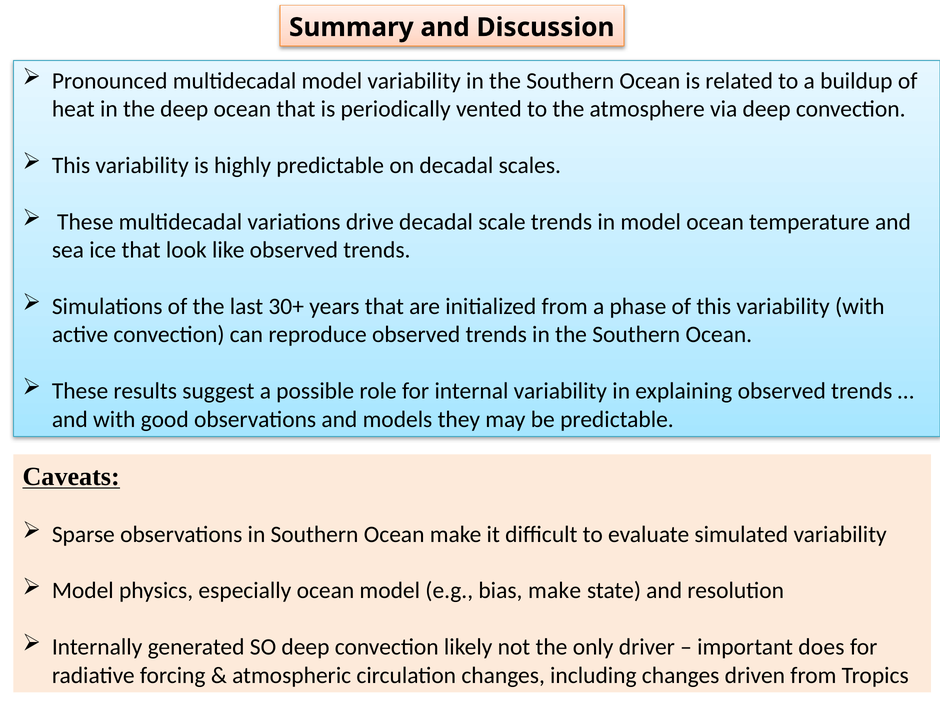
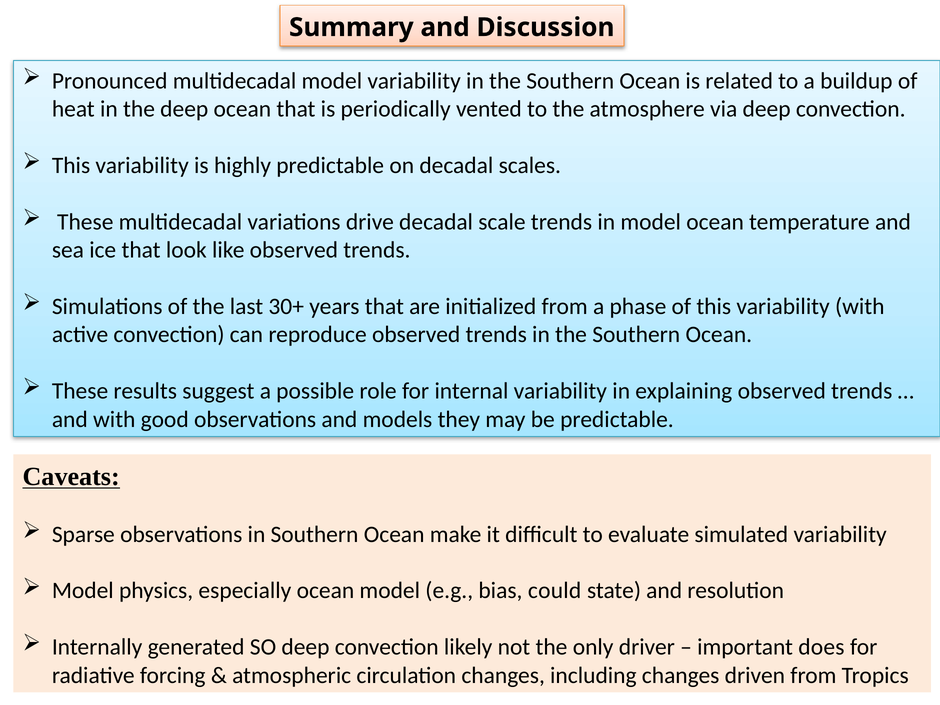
bias make: make -> could
